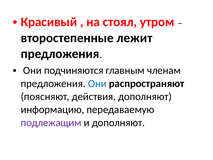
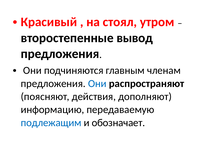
лежит: лежит -> вывод
подлежащим colour: purple -> blue
и дополняют: дополняют -> обозначает
